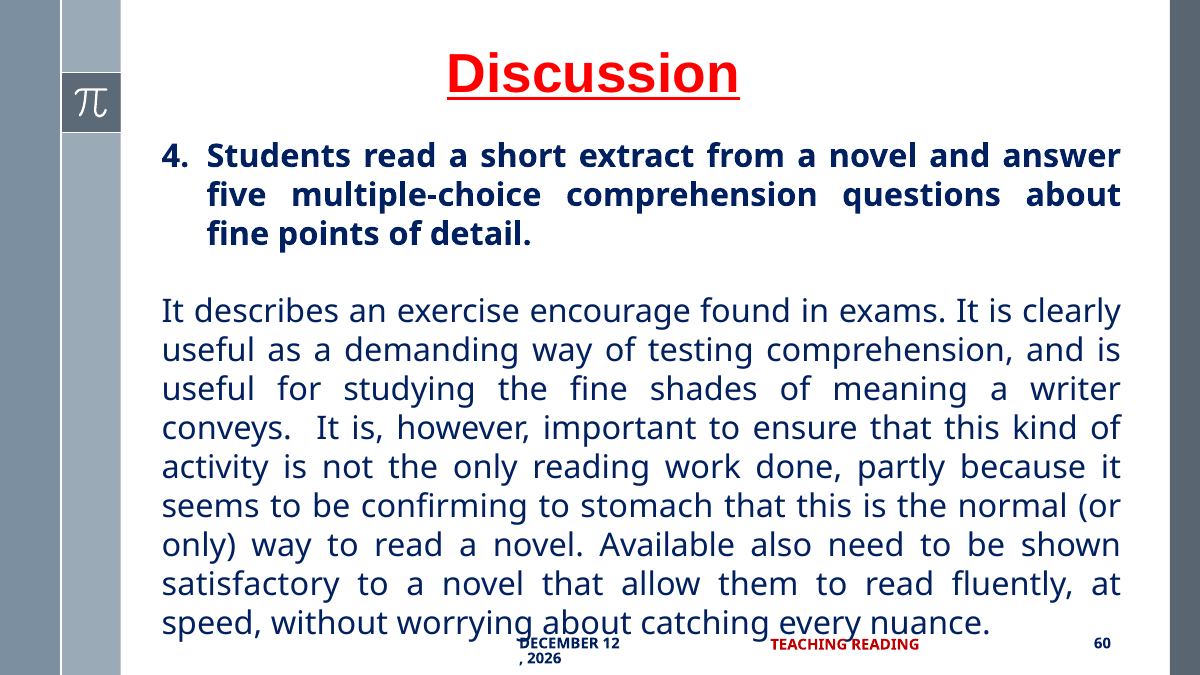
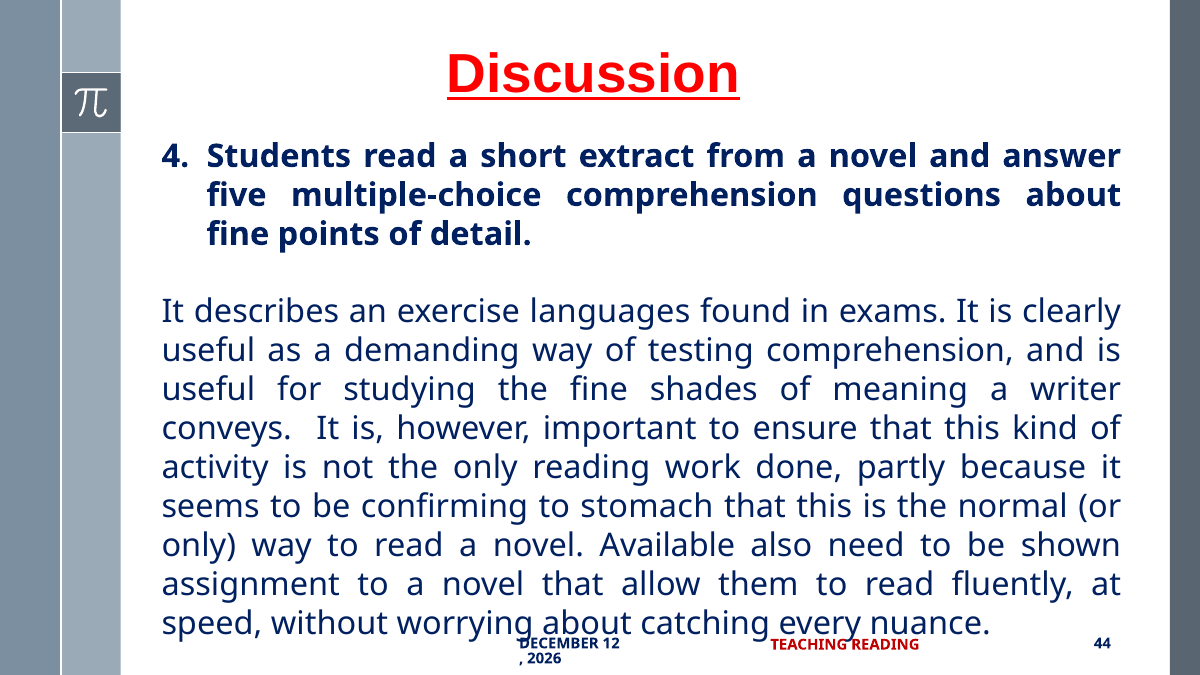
encourage: encourage -> languages
satisfactory: satisfactory -> assignment
60: 60 -> 44
